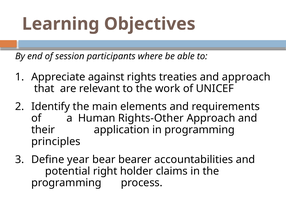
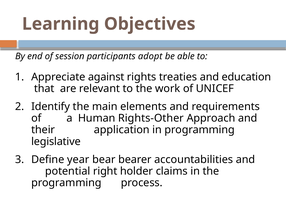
where: where -> adopt
and approach: approach -> education
principles: principles -> legislative
